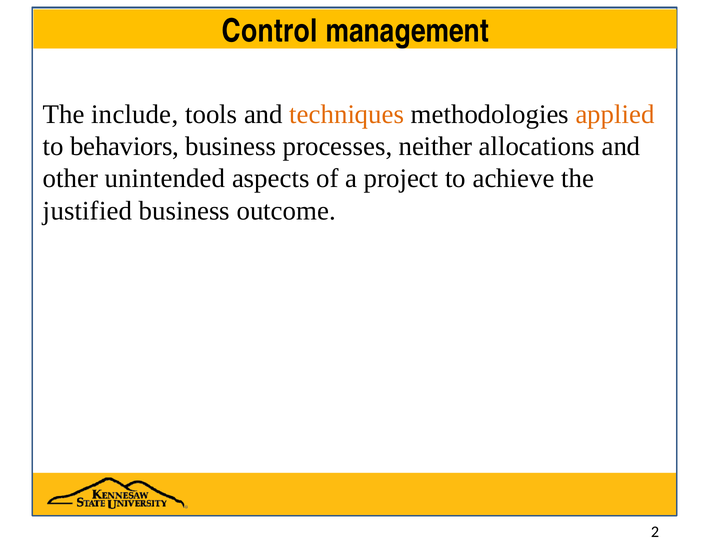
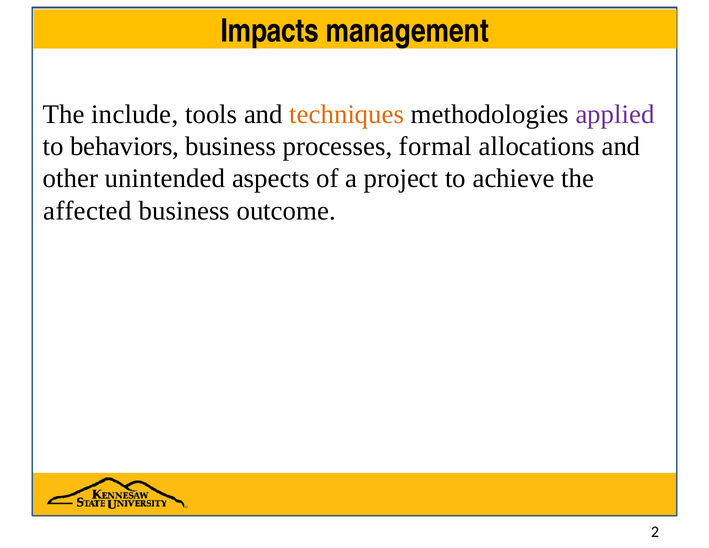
Control: Control -> Impacts
applied colour: orange -> purple
neither: neither -> formal
justified: justified -> affected
